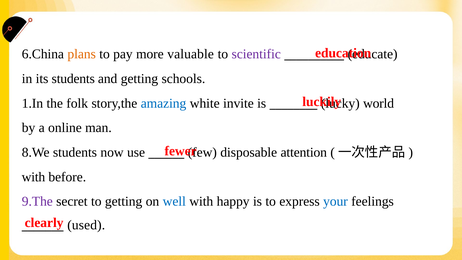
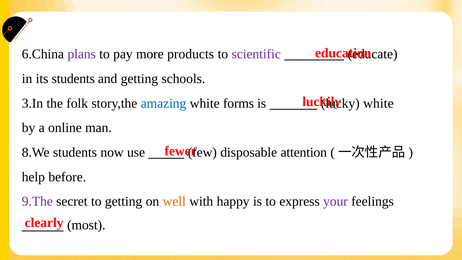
plans colour: orange -> purple
valuable: valuable -> products
1.In: 1.In -> 3.In
invite: invite -> forms
world at (379, 103): world -> white
with at (33, 177): with -> help
well colour: blue -> orange
your colour: blue -> purple
used: used -> most
